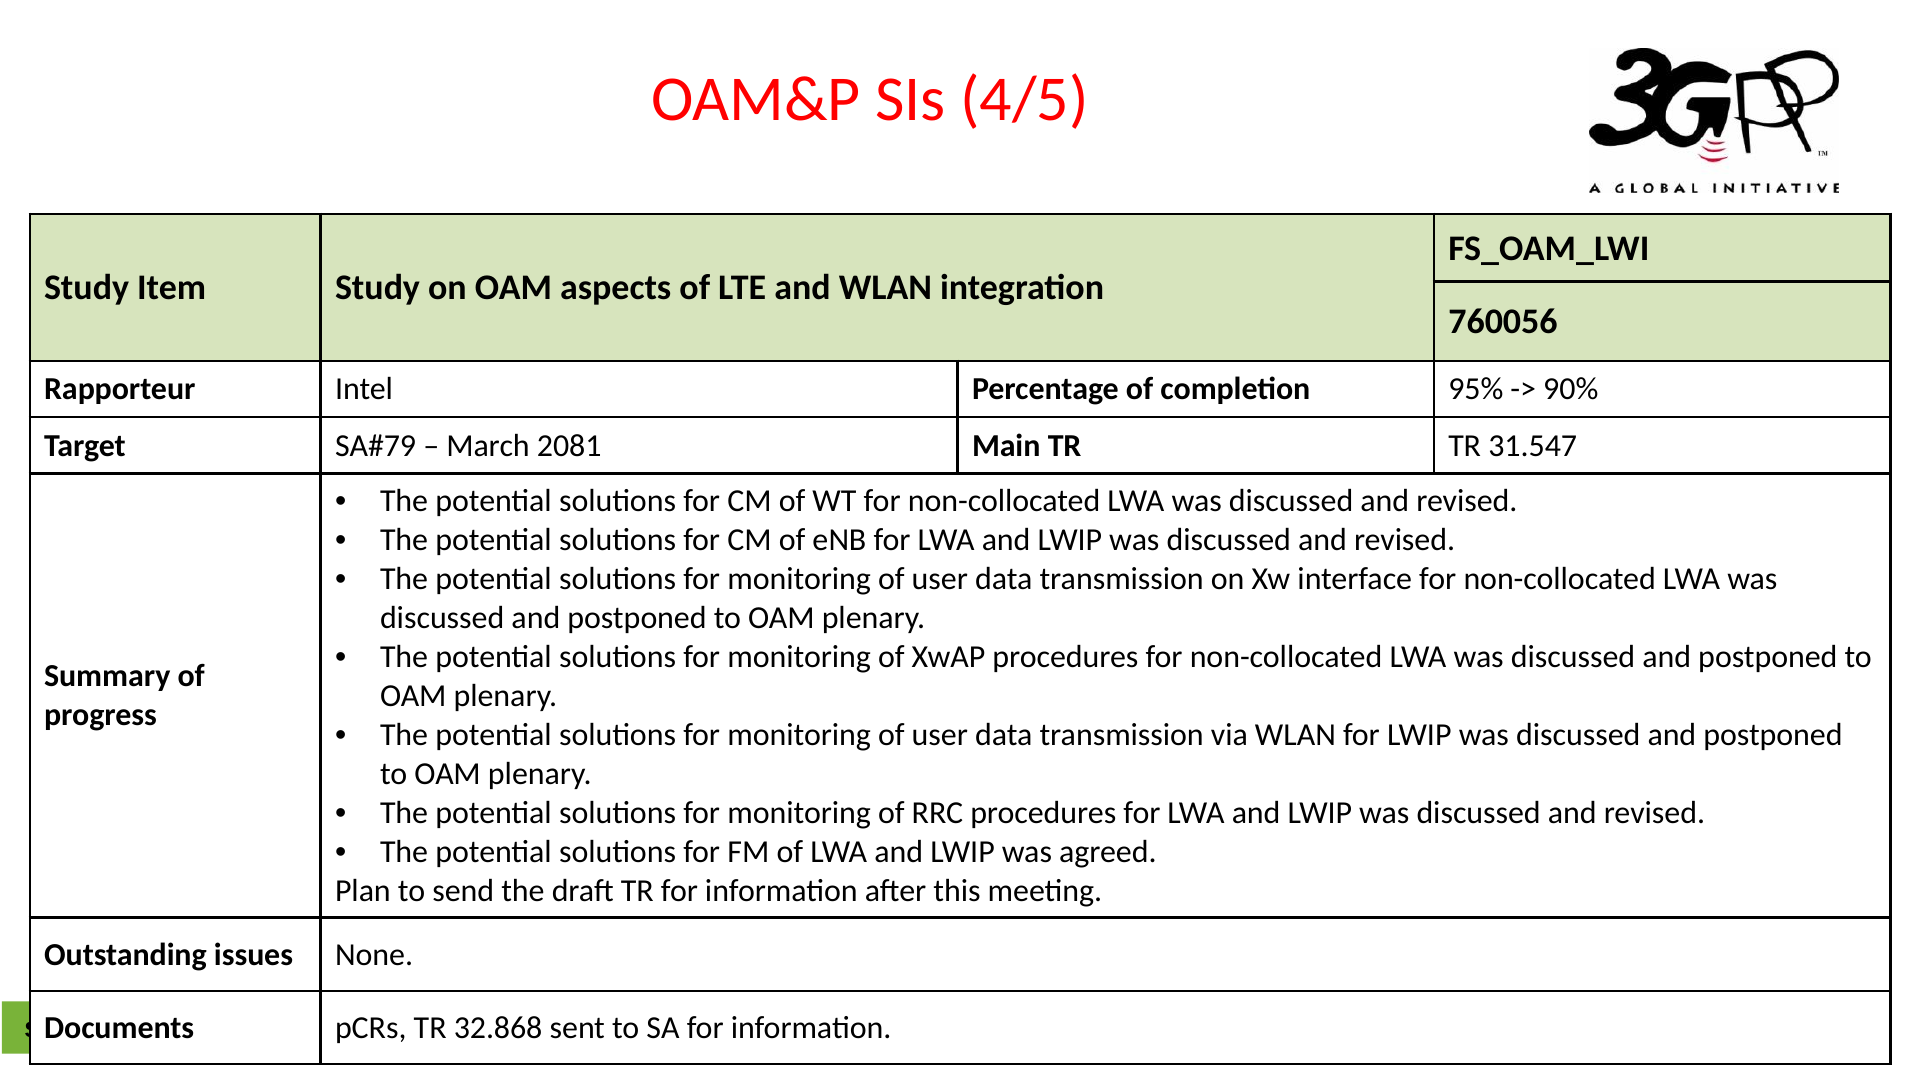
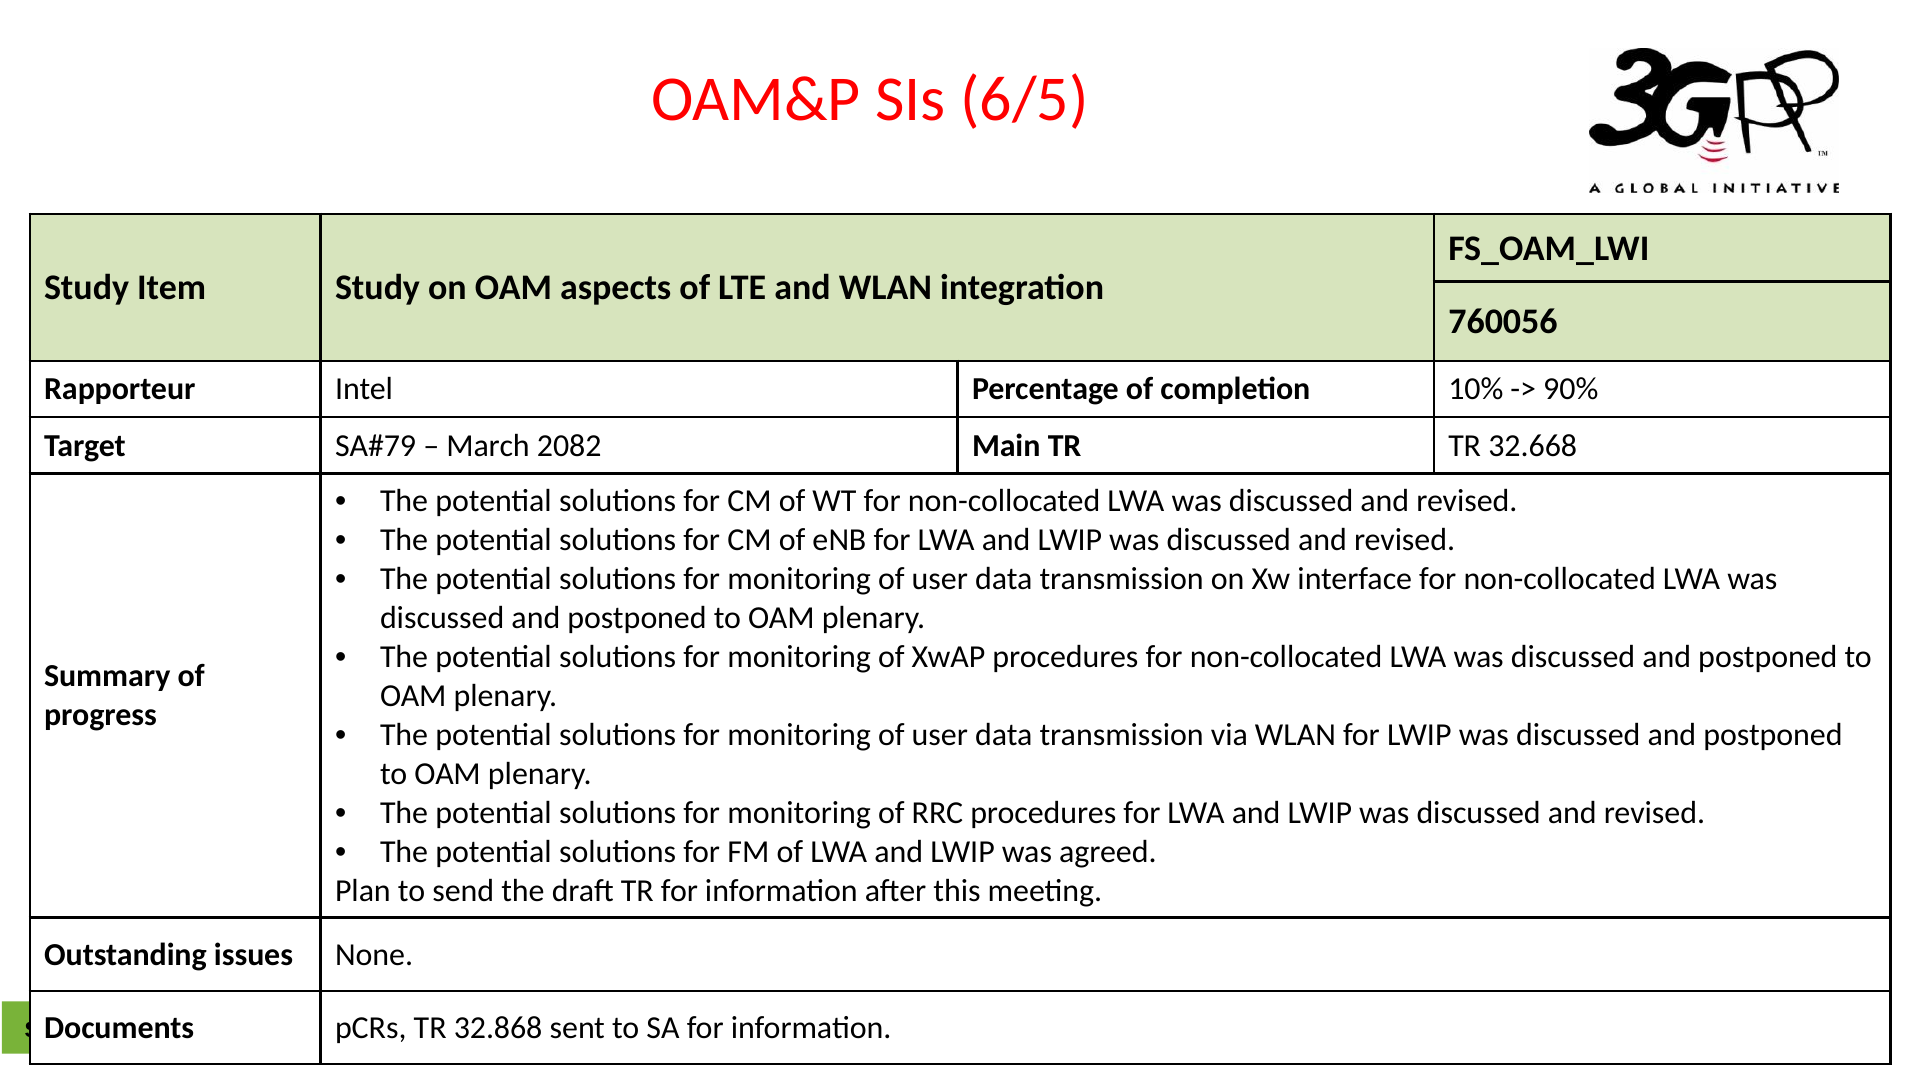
4/5: 4/5 -> 6/5
95%: 95% -> 10%
2081: 2081 -> 2082
31.547: 31.547 -> 32.668
